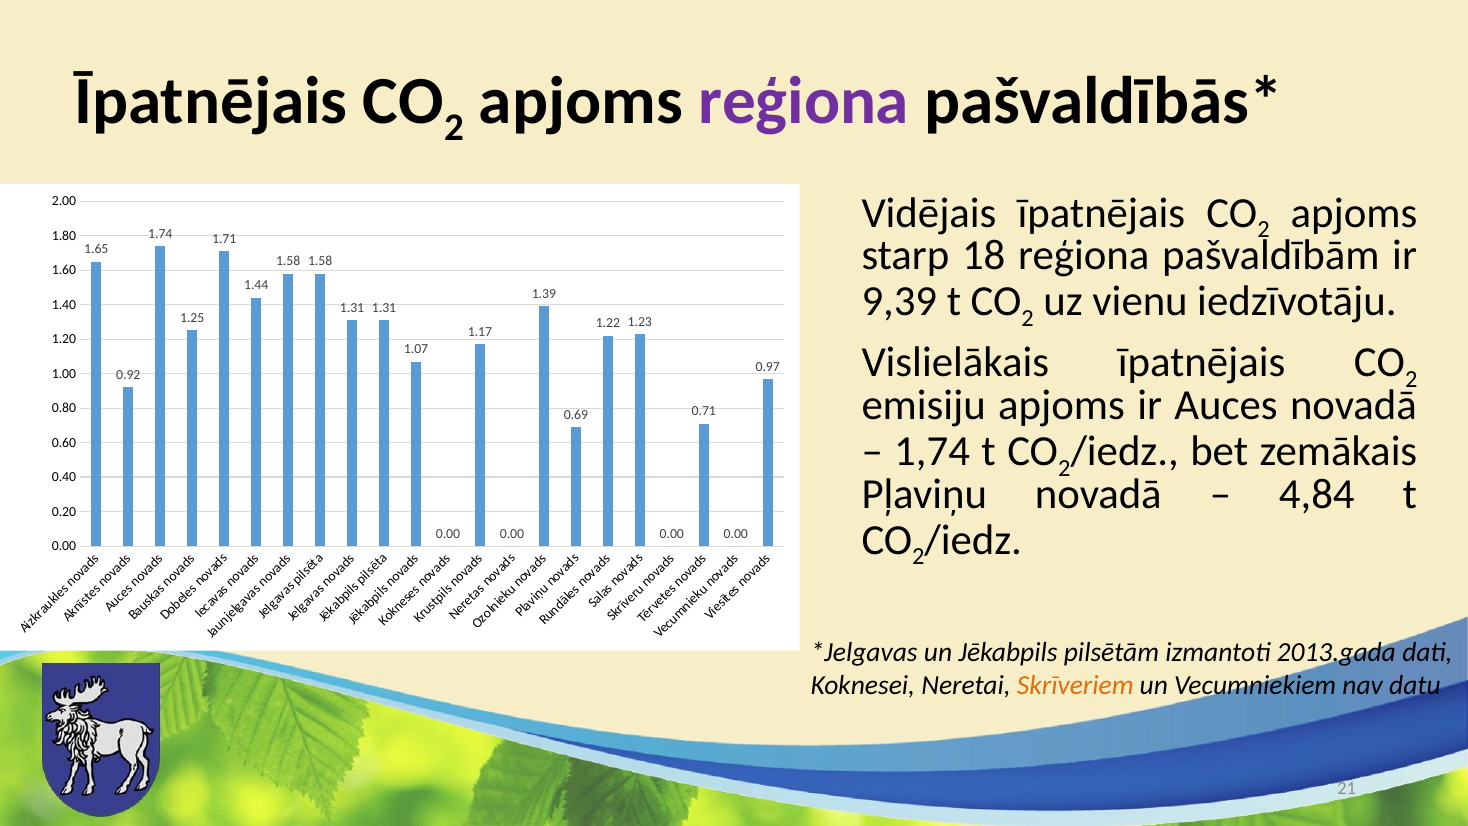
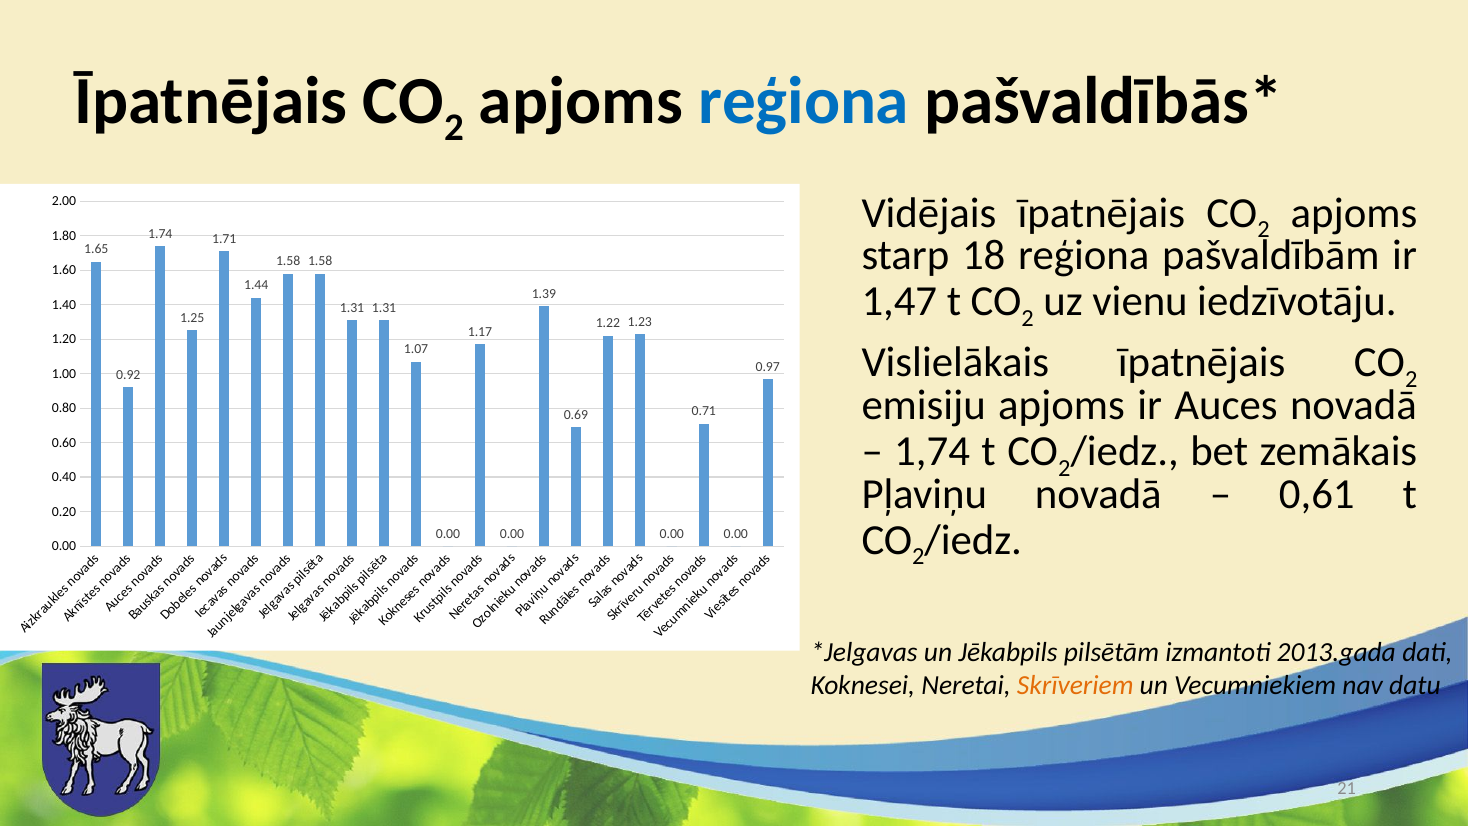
reģiona at (804, 101) colour: purple -> blue
9,39: 9,39 -> 1,47
4,84: 4,84 -> 0,61
